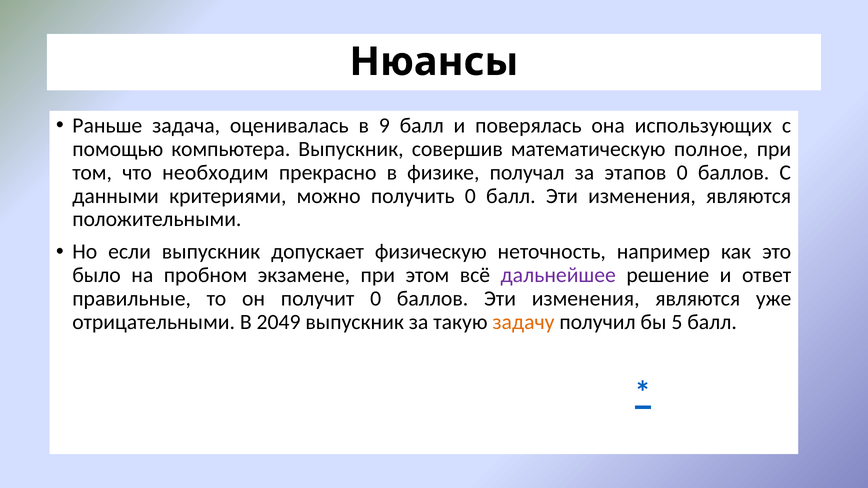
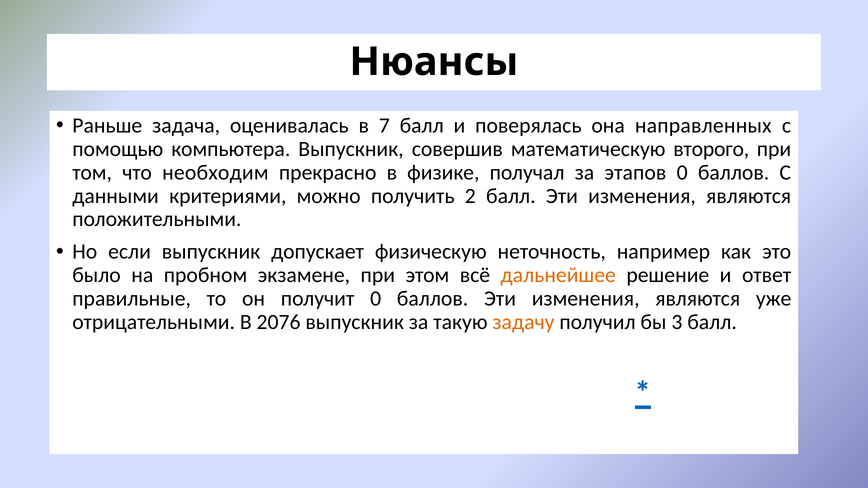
9: 9 -> 7
использующих: использующих -> направленных
полное: полное -> второго
получить 0: 0 -> 2
дальнейшее colour: purple -> orange
2049: 2049 -> 2076
5: 5 -> 3
